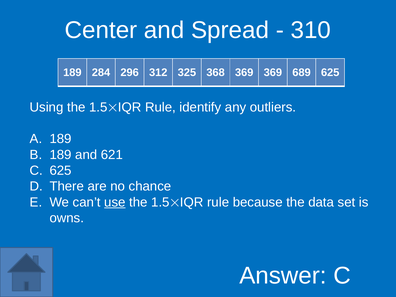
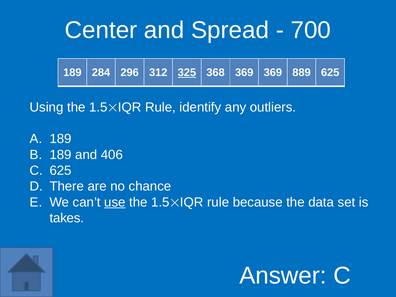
310: 310 -> 700
325 underline: none -> present
689: 689 -> 889
621: 621 -> 406
owns: owns -> takes
